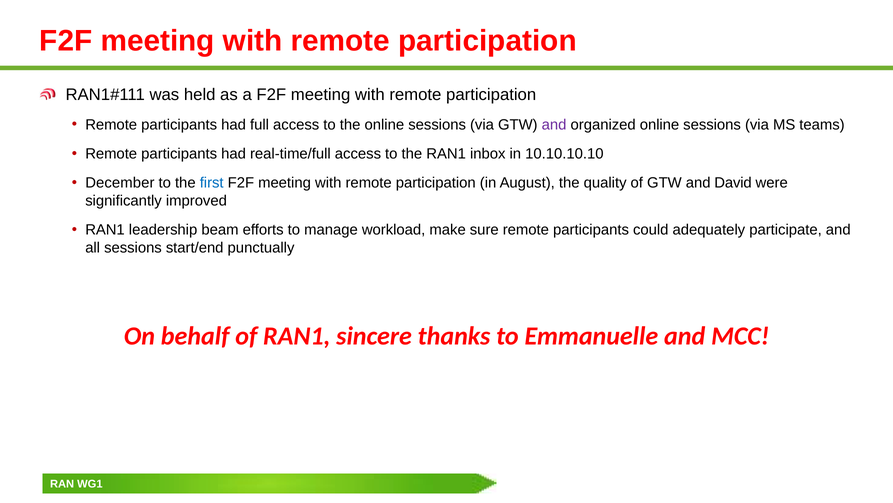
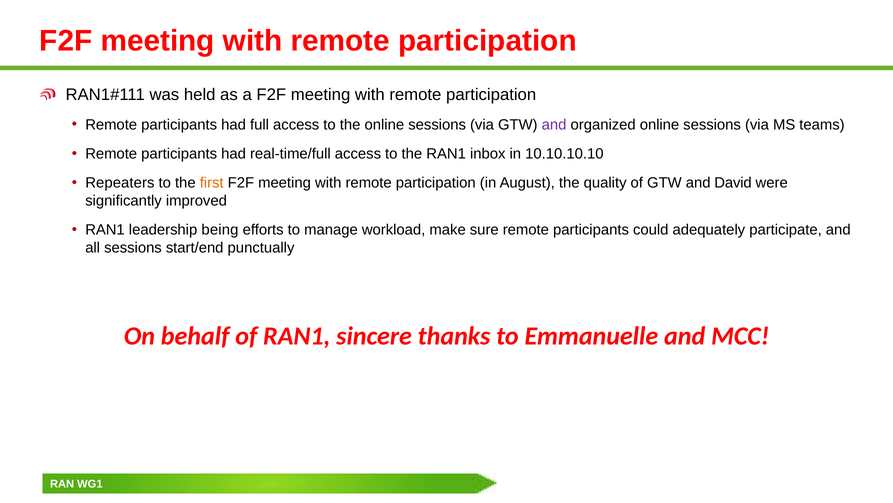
December: December -> Repeaters
first colour: blue -> orange
beam: beam -> being
